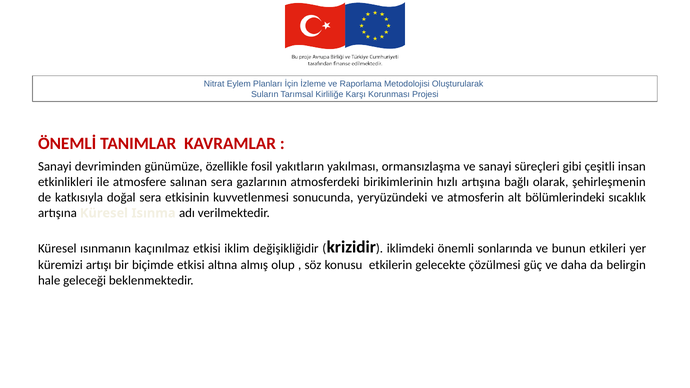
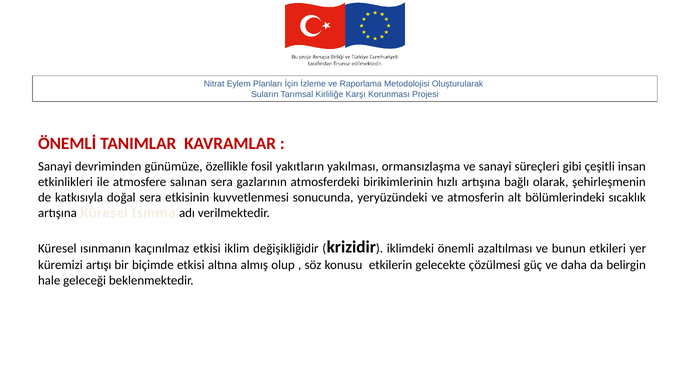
sonlarında: sonlarında -> azaltılması
